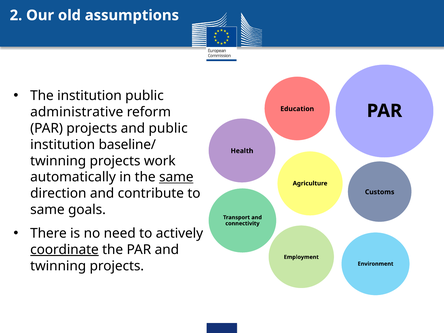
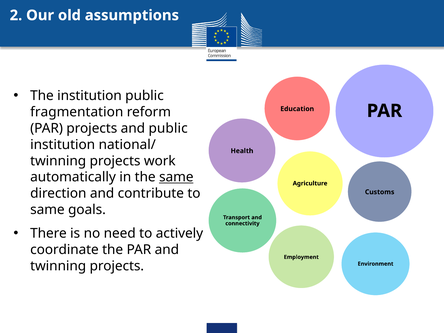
administrative: administrative -> fragmentation
baseline/: baseline/ -> national/
coordinate underline: present -> none
